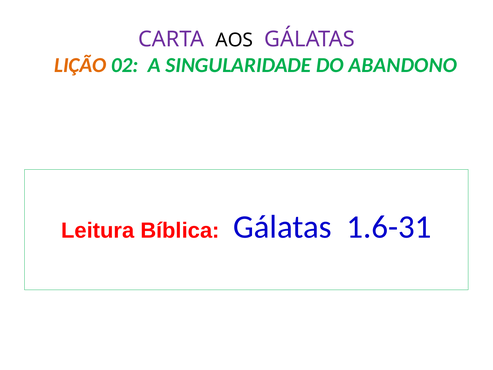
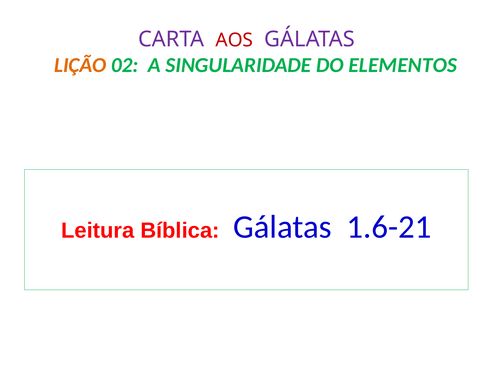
AOS colour: black -> red
ABANDONO: ABANDONO -> ELEMENTOS
1.6-31: 1.6-31 -> 1.6-21
